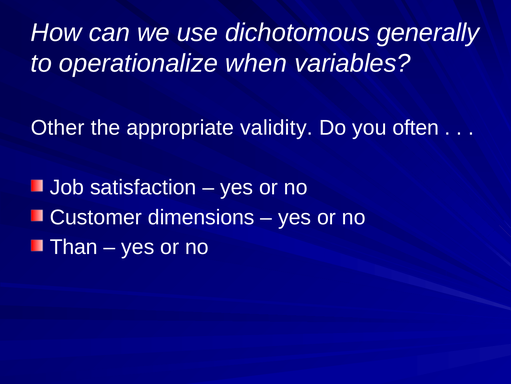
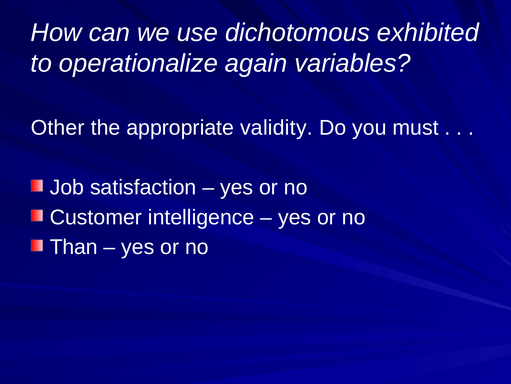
generally: generally -> exhibited
when: when -> again
often: often -> must
dimensions: dimensions -> intelligence
